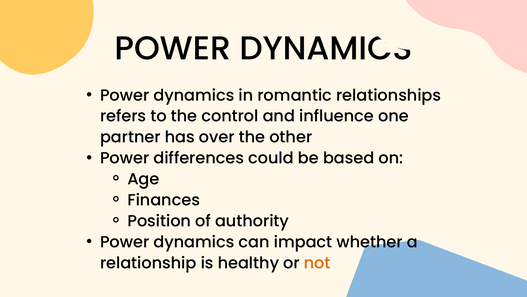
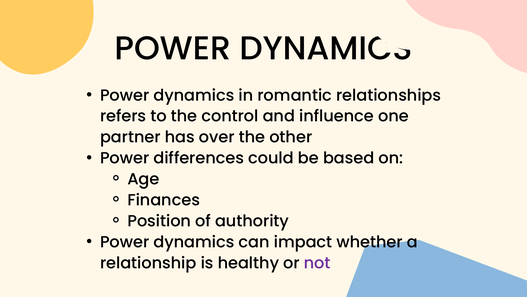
not colour: orange -> purple
